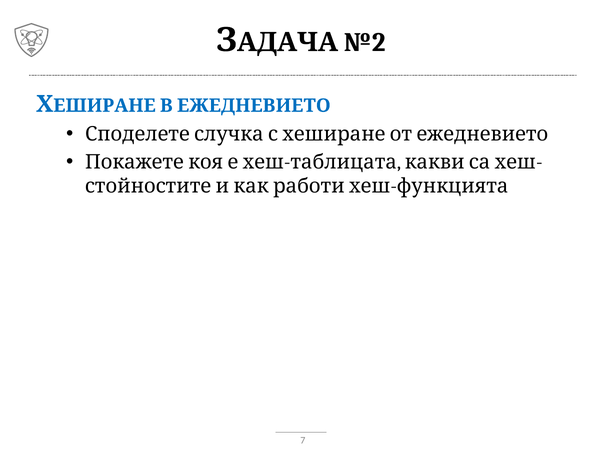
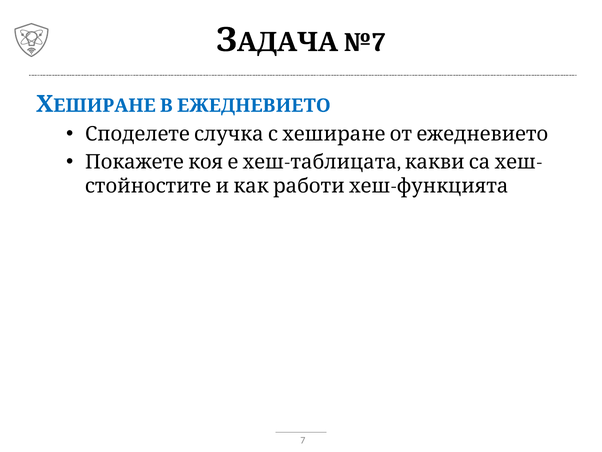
№2: №2 -> №7
